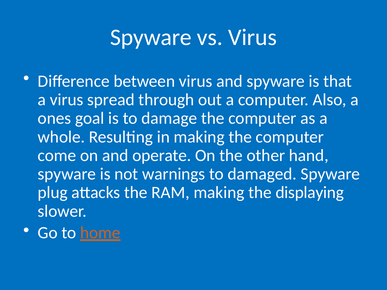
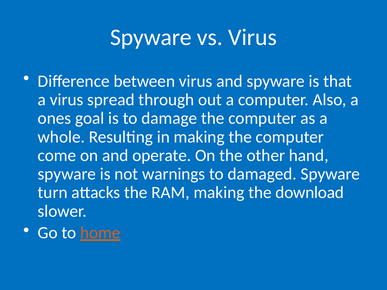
plug: plug -> turn
displaying: displaying -> download
